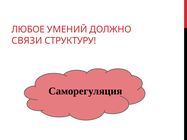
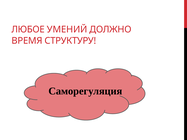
СВЯЗИ: СВЯЗИ -> ВРЕМЯ
